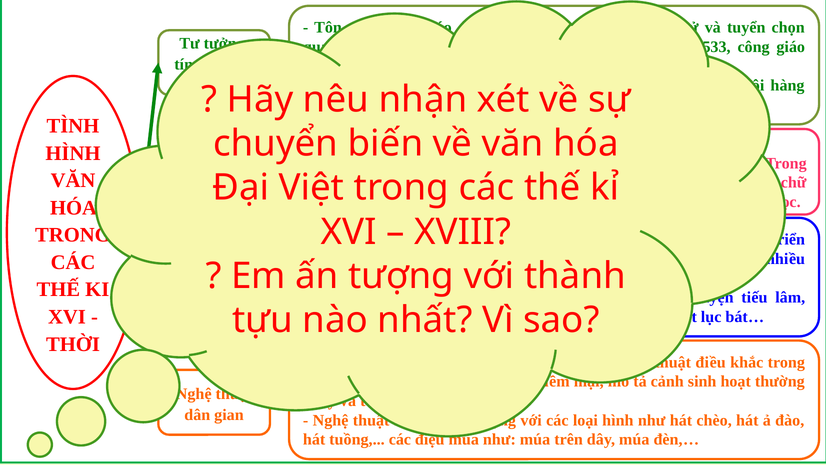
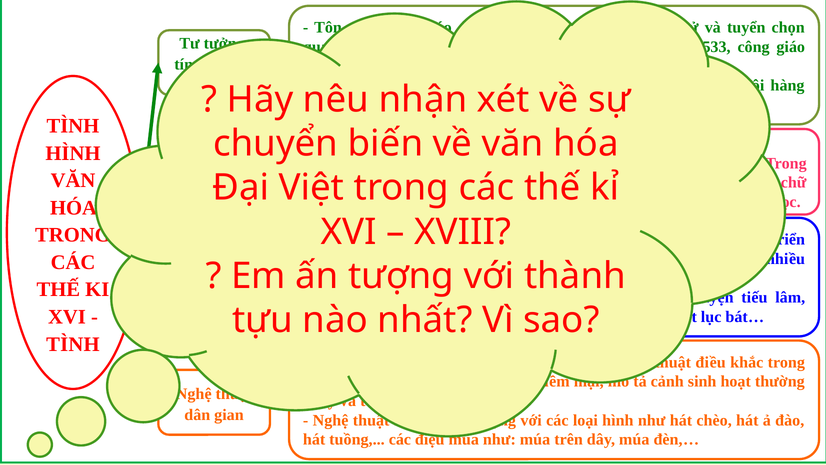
THỜI at (73, 344): THỜI -> TÌNH
